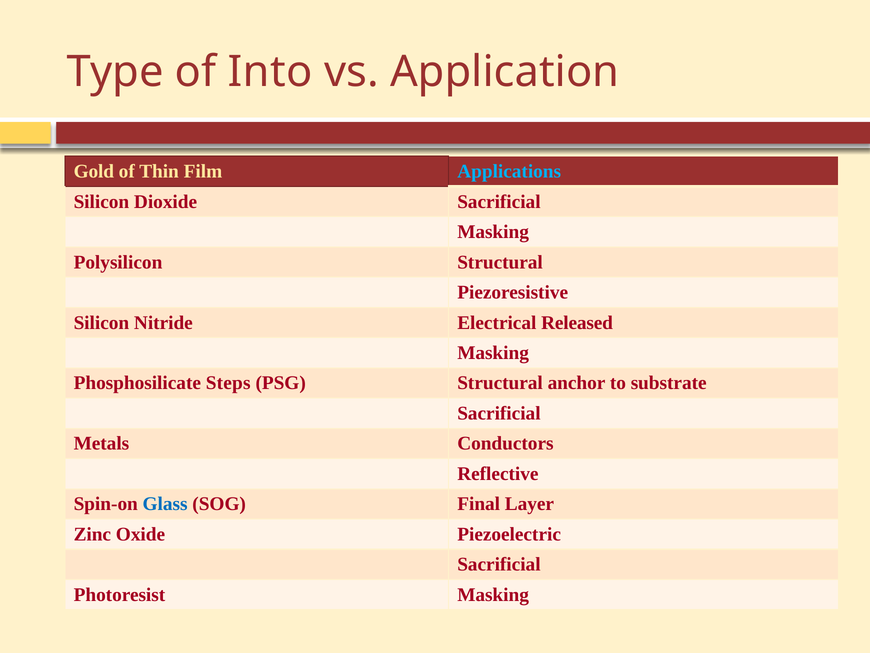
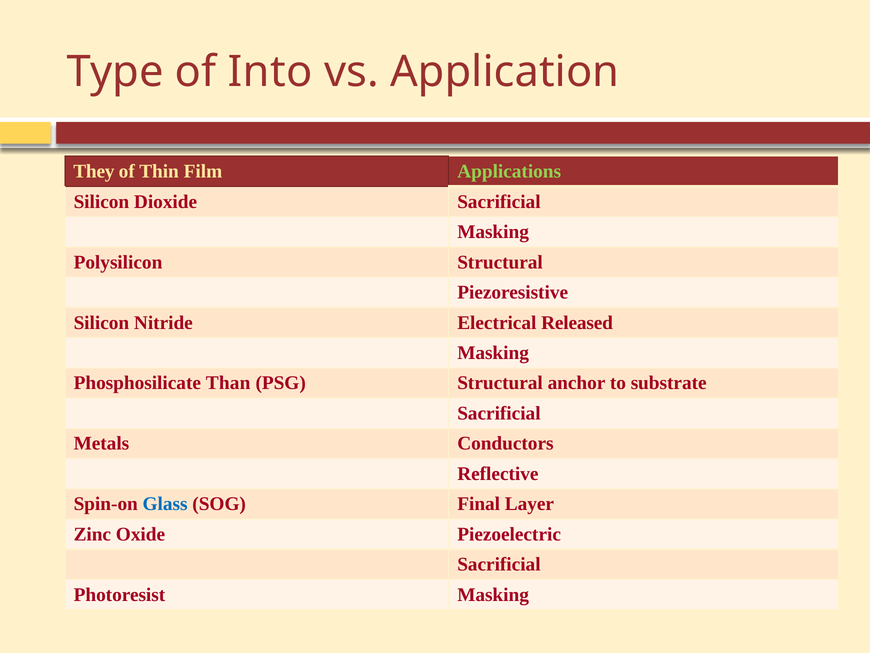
Gold: Gold -> They
Applications colour: light blue -> light green
Steps: Steps -> Than
